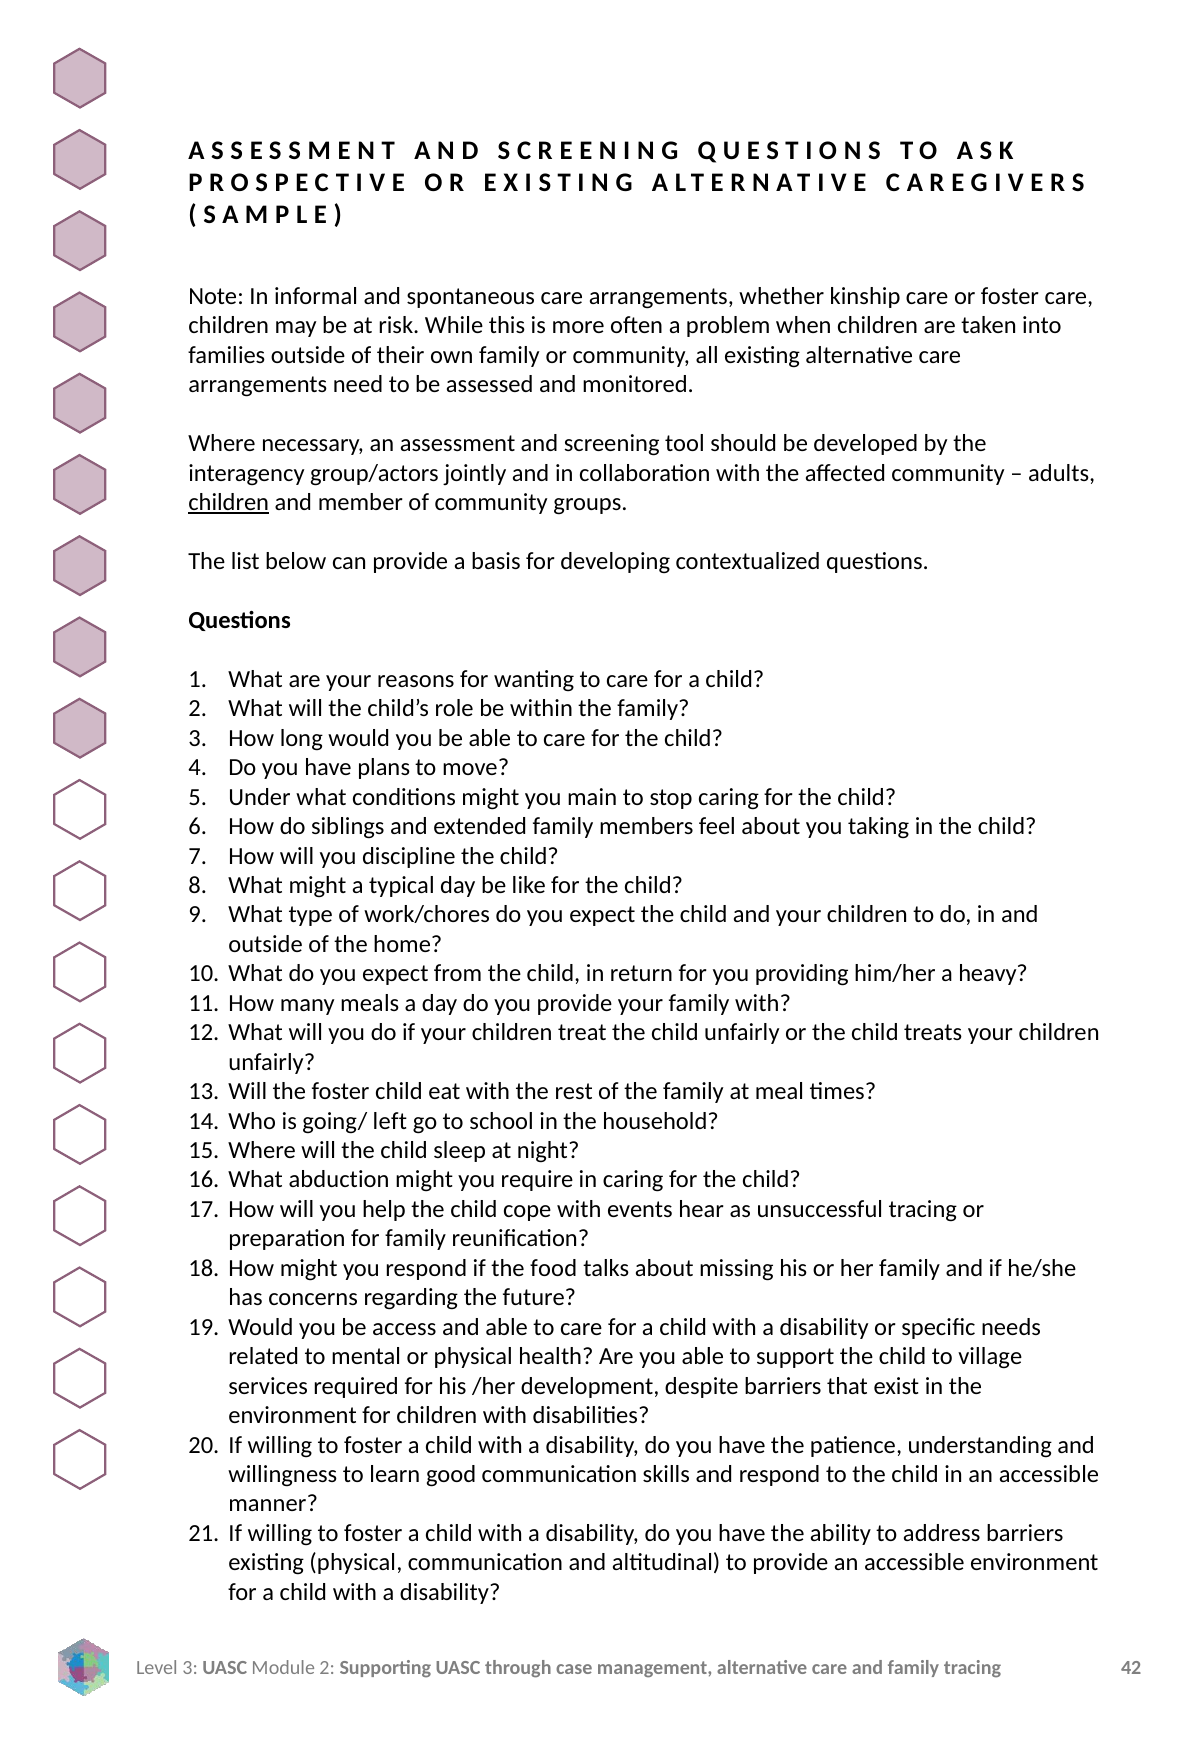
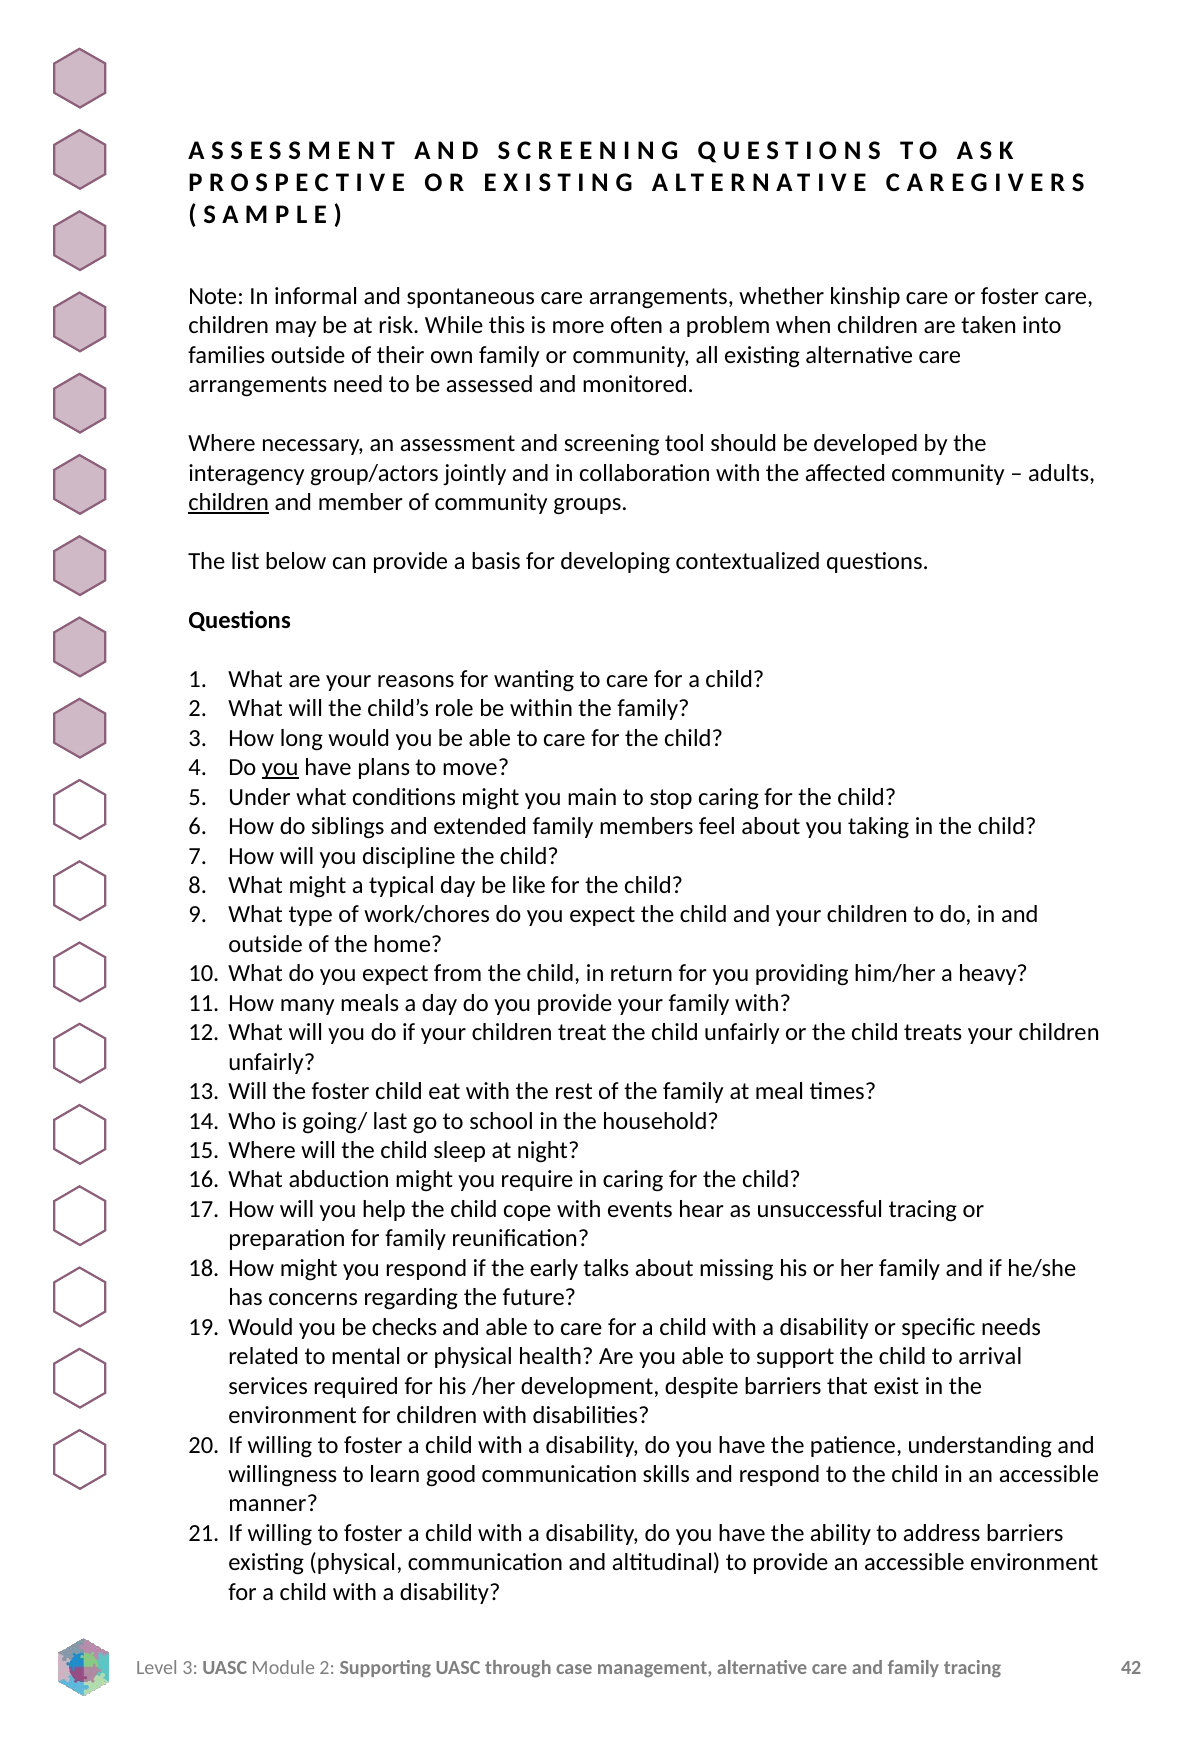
you at (280, 768) underline: none -> present
left: left -> last
food: food -> early
access: access -> checks
village: village -> arrival
